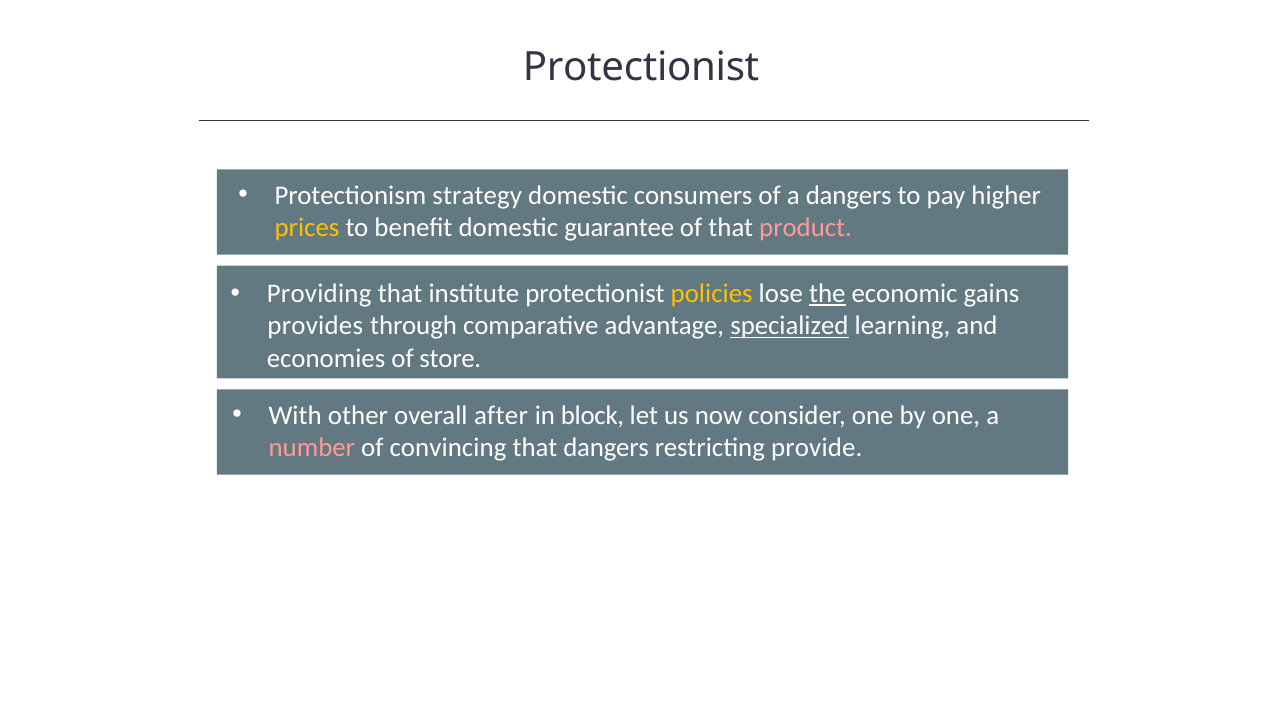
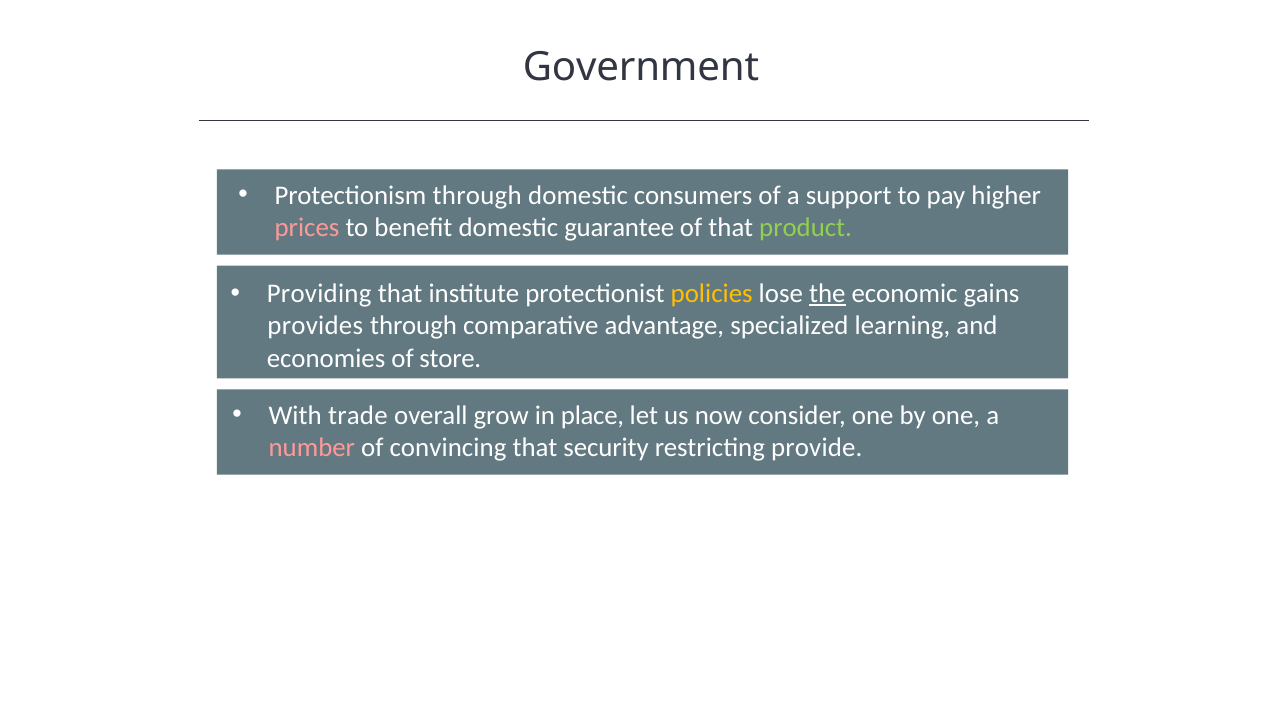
Protectionist at (641, 68): Protectionist -> Government
Protectionism strategy: strategy -> through
a dangers: dangers -> support
prices colour: yellow -> pink
product colour: pink -> light green
specialized underline: present -> none
other: other -> trade
after: after -> grow
block: block -> place
that dangers: dangers -> security
